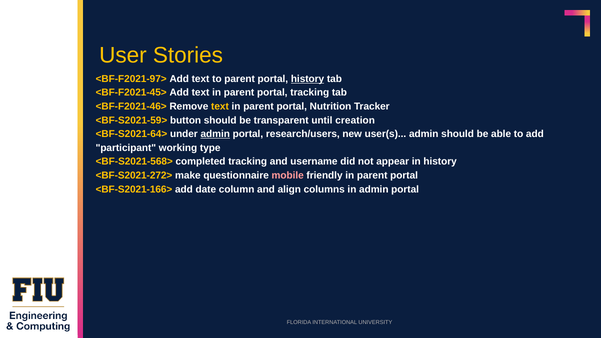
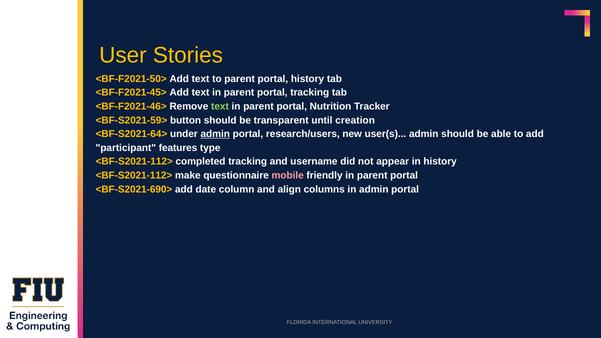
<BF-F2021-97>: <BF-F2021-97> -> <BF-F2021-50>
history at (308, 79) underline: present -> none
text at (220, 106) colour: yellow -> light green
working: working -> features
<BF-S2021-568> at (134, 162): <BF-S2021-568> -> <BF-S2021-112>
<BF-S2021-272> at (134, 176): <BF-S2021-272> -> <BF-S2021-112>
<BF-S2021-166>: <BF-S2021-166> -> <BF-S2021-690>
